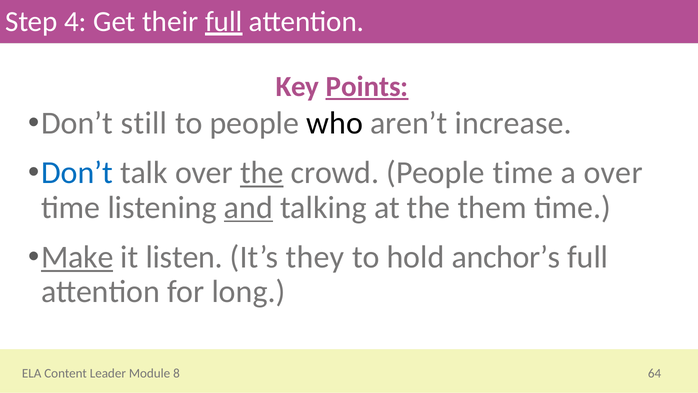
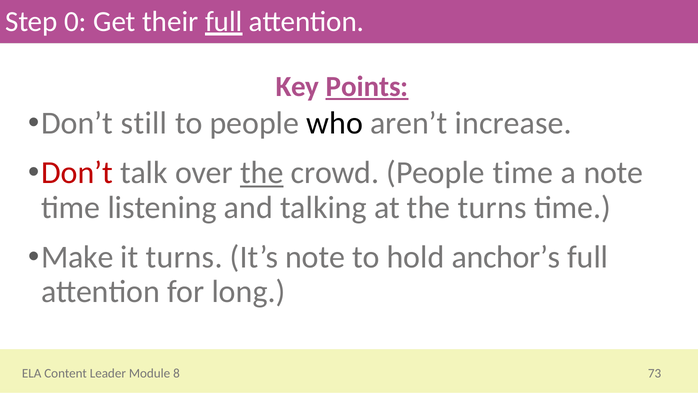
4: 4 -> 0
Don’t at (77, 173) colour: blue -> red
a over: over -> note
and underline: present -> none
the them: them -> turns
Make underline: present -> none
it listen: listen -> turns
It’s they: they -> note
64: 64 -> 73
